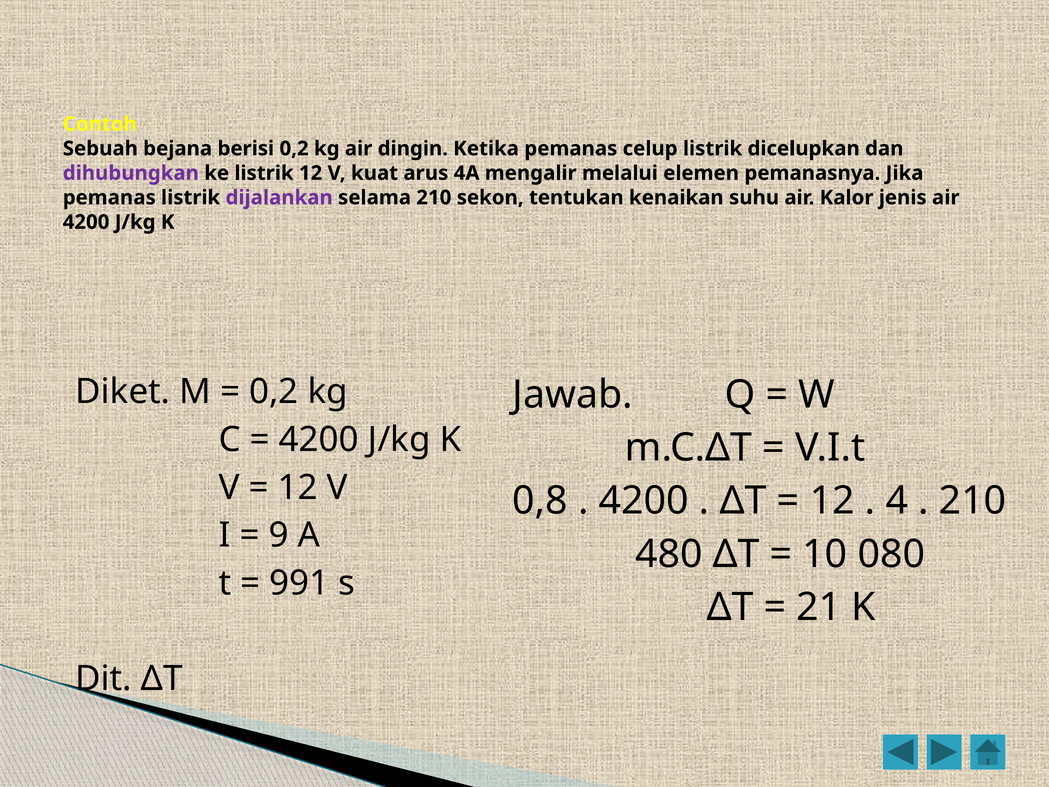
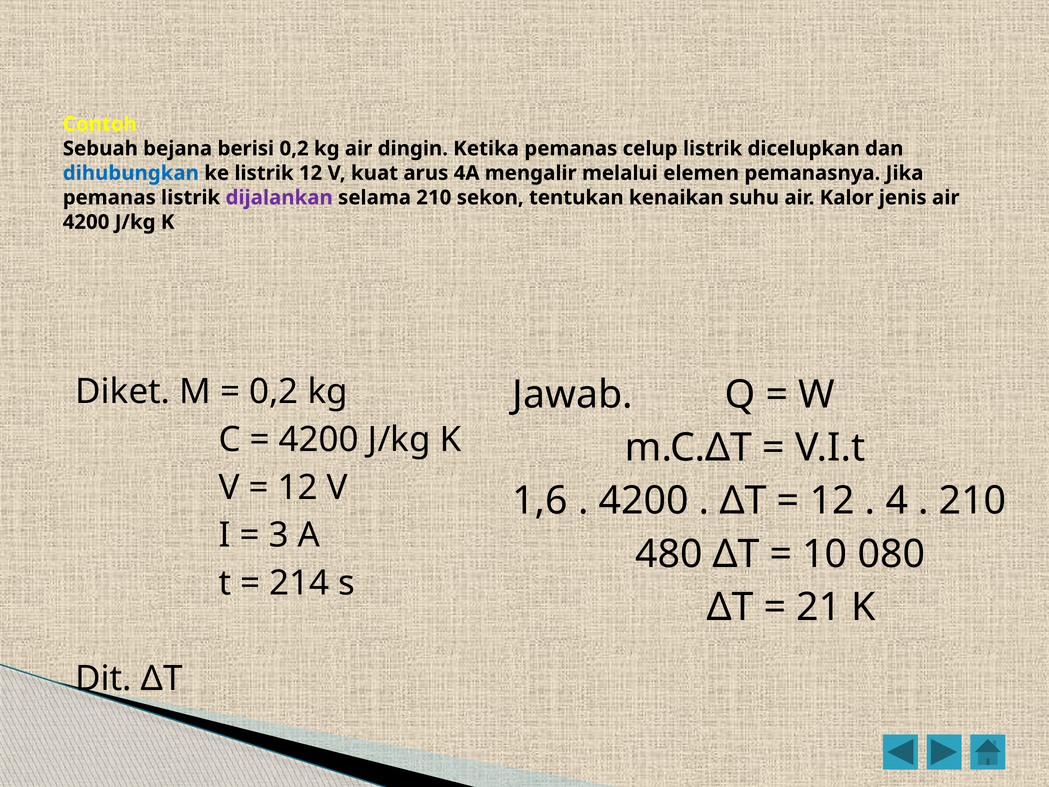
dihubungkan colour: purple -> blue
0,8: 0,8 -> 1,6
9: 9 -> 3
991: 991 -> 214
